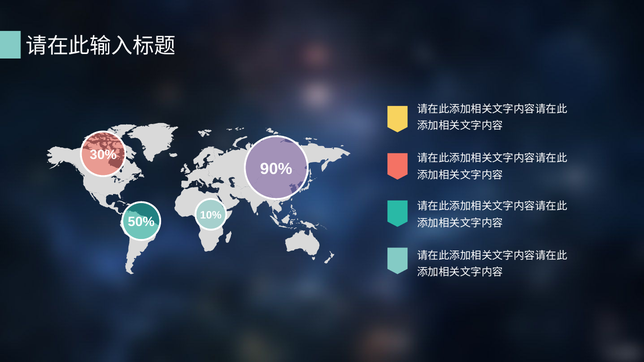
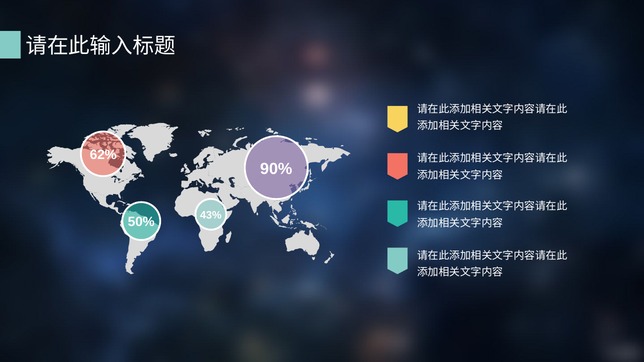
30%: 30% -> 62%
10%: 10% -> 43%
